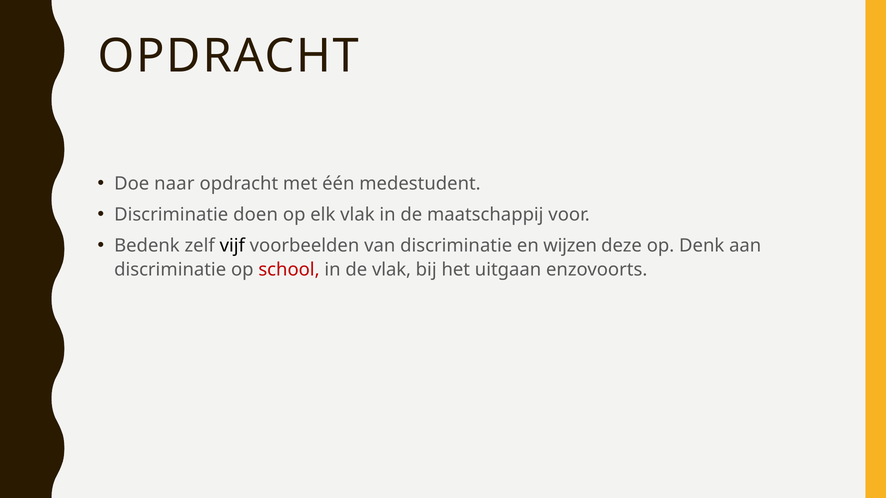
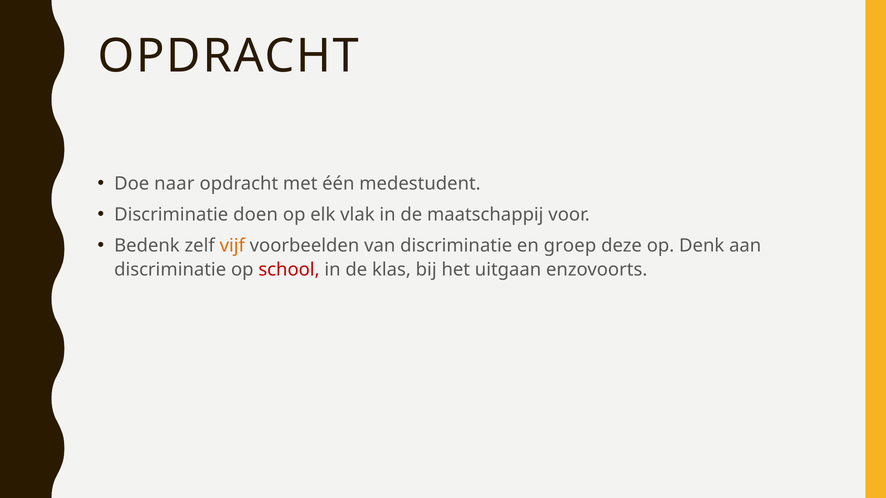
vijf colour: black -> orange
wijzen: wijzen -> groep
de vlak: vlak -> klas
